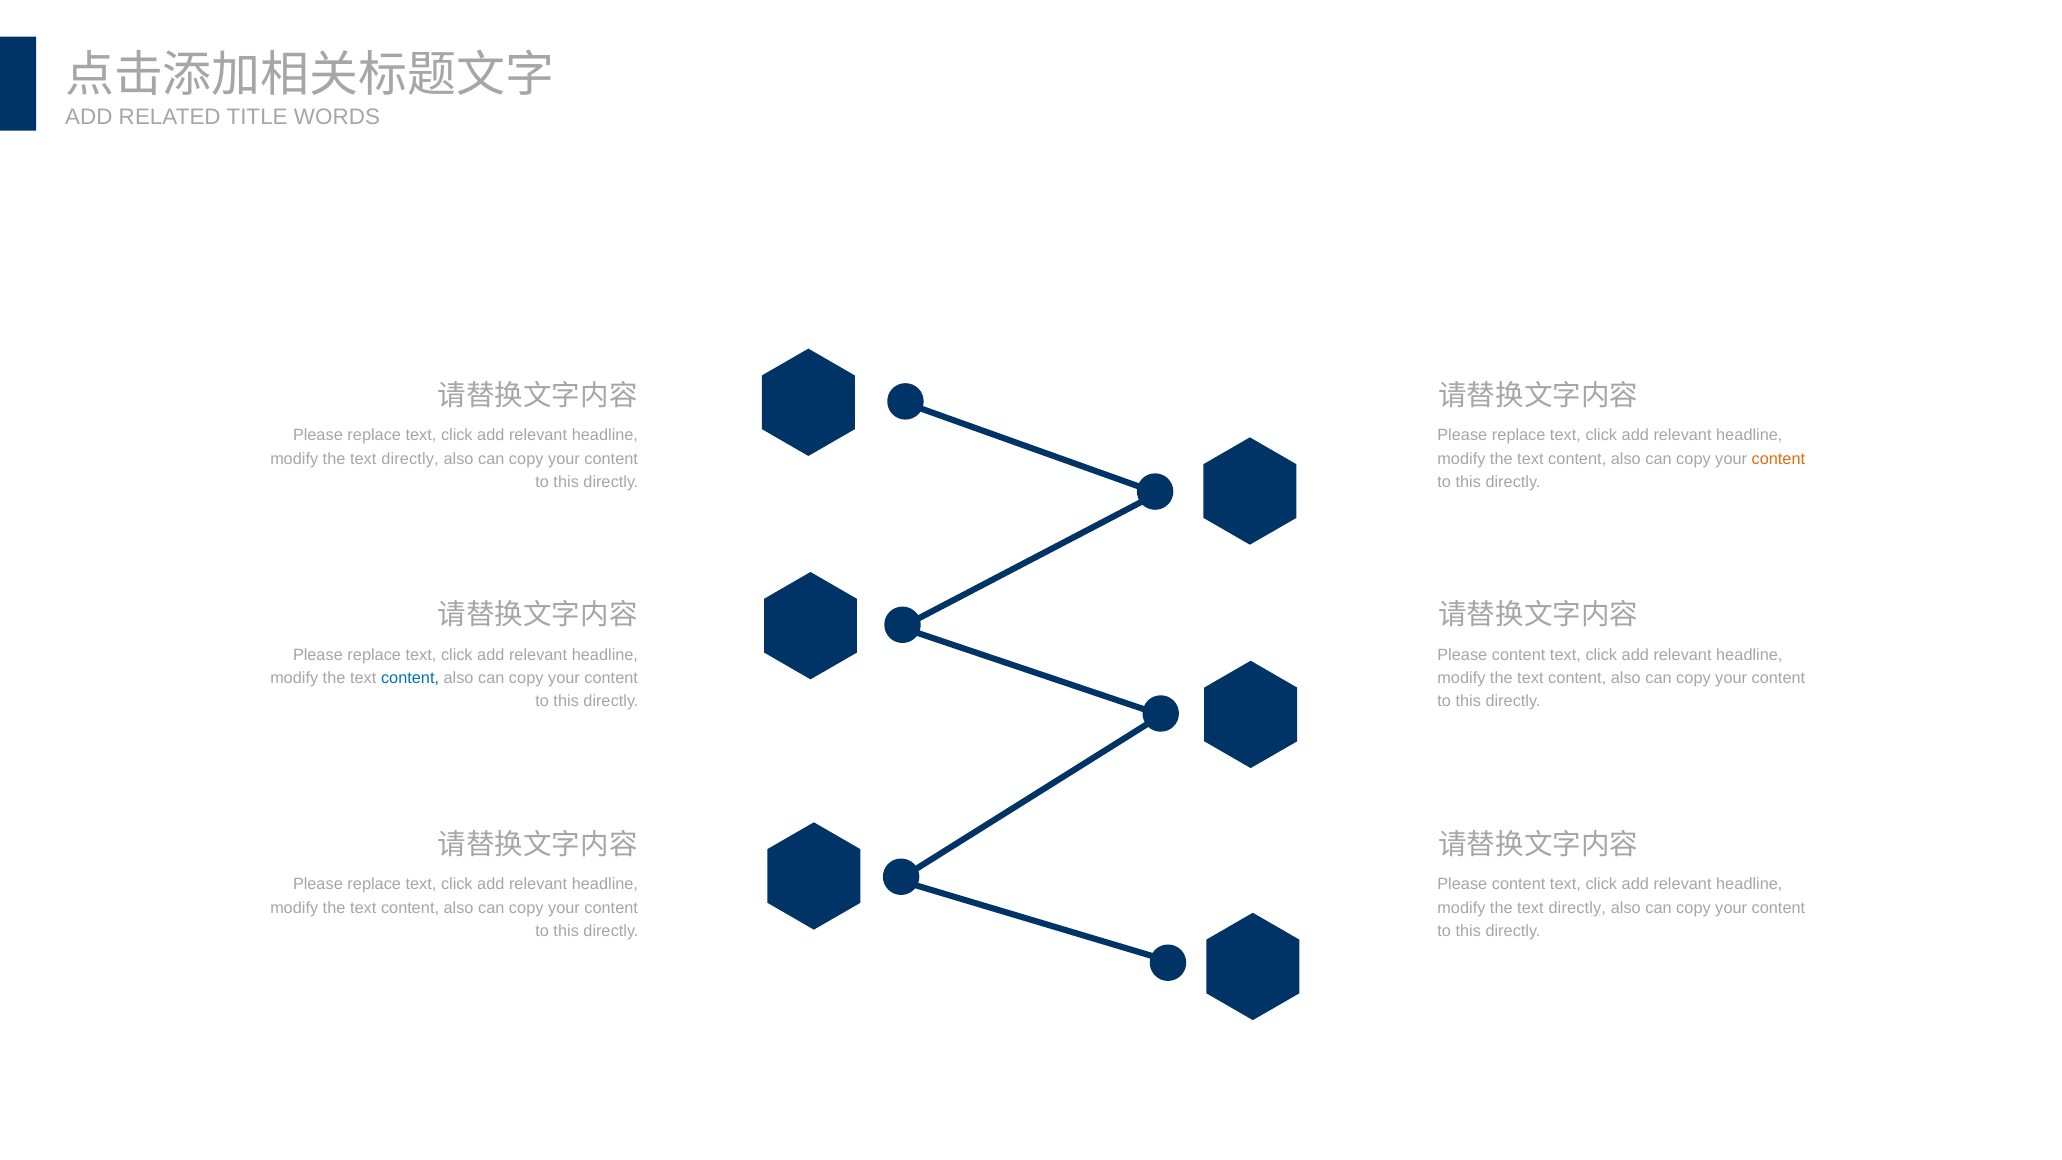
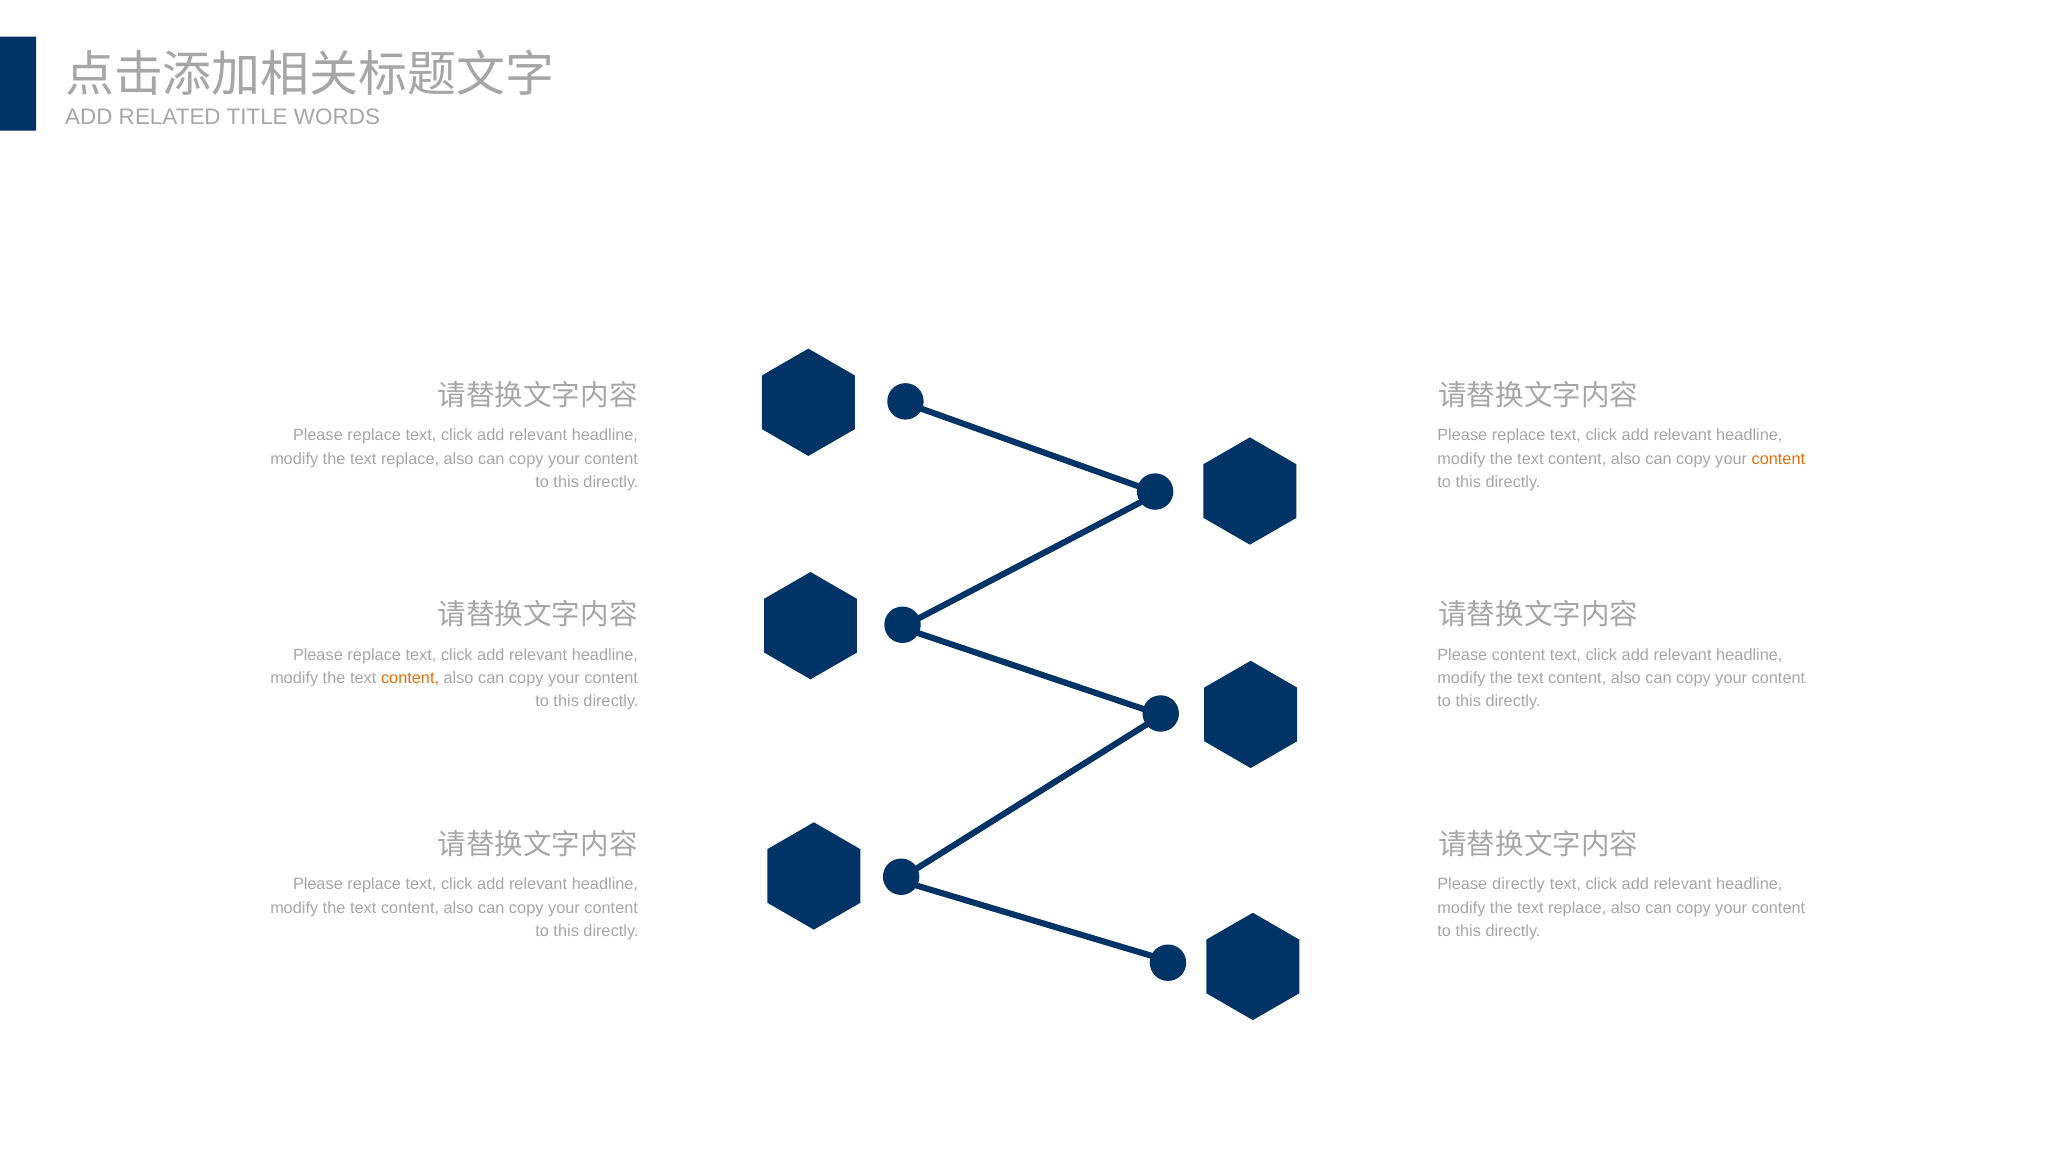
directly at (410, 459): directly -> replace
content at (410, 678) colour: blue -> orange
content at (1519, 884): content -> directly
directly at (1577, 908): directly -> replace
